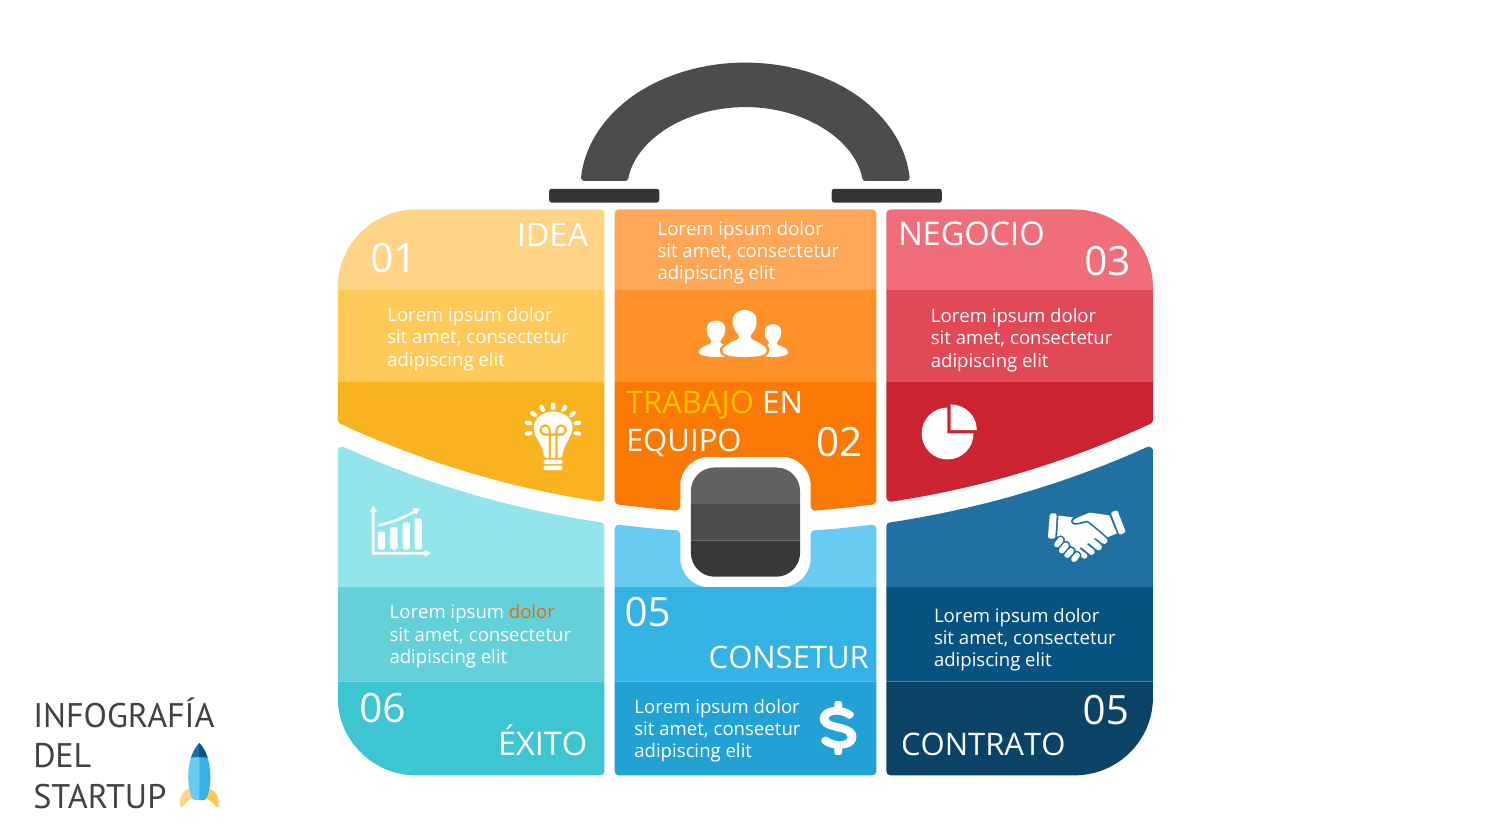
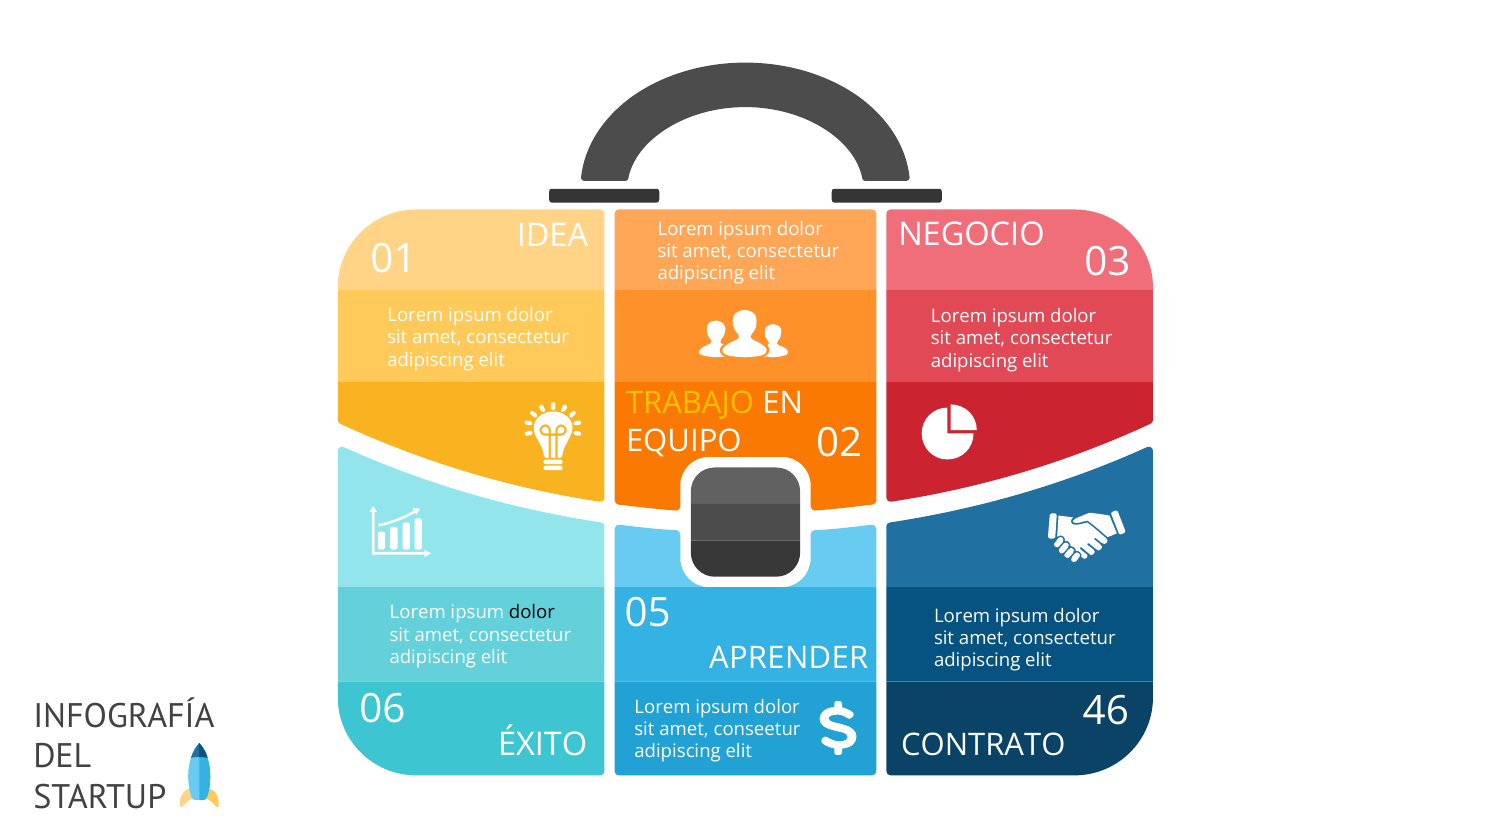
dolor at (532, 613) colour: orange -> black
CONSETUR: CONSETUR -> APRENDER
06 05: 05 -> 46
